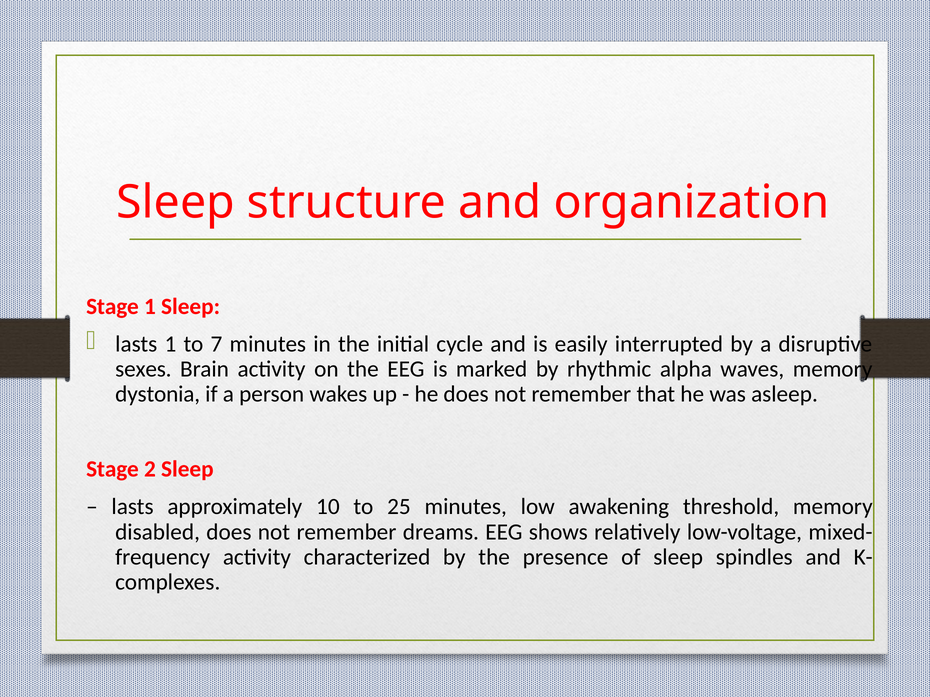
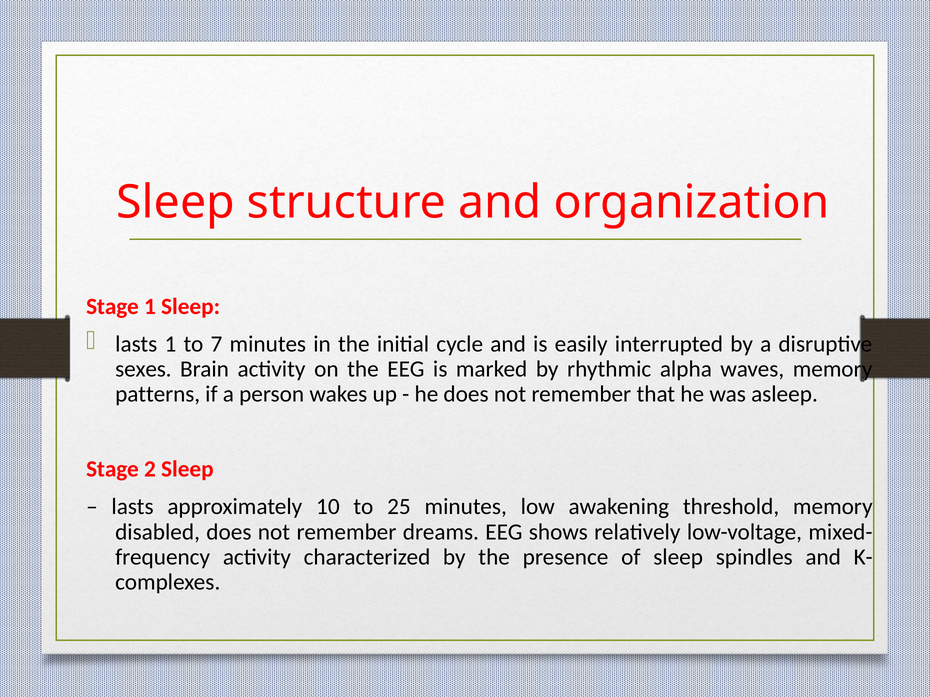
dystonia: dystonia -> patterns
